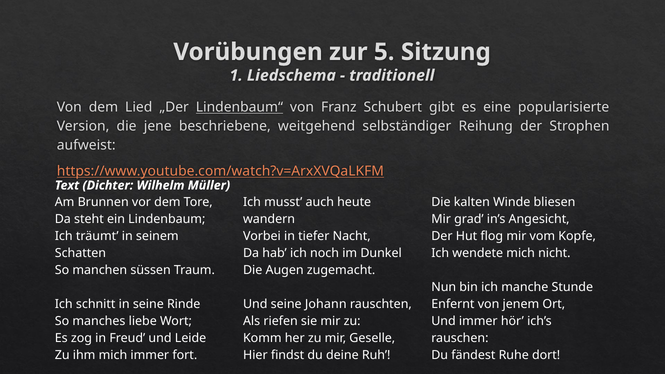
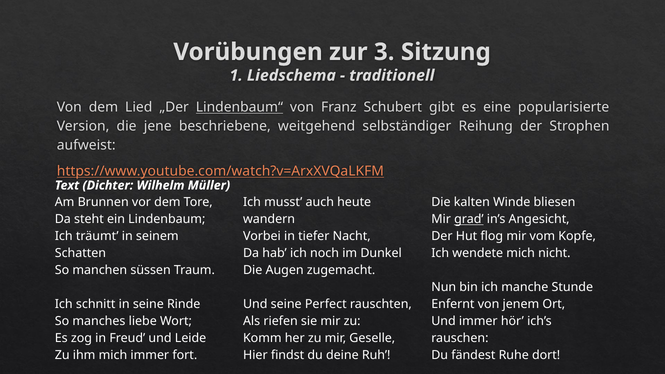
5: 5 -> 3
grad underline: none -> present
Johann: Johann -> Perfect
